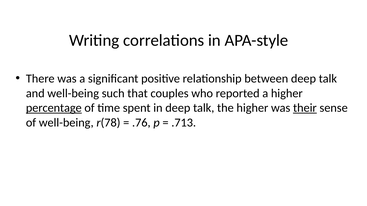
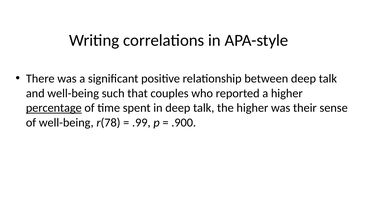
their underline: present -> none
.76: .76 -> .99
.713: .713 -> .900
